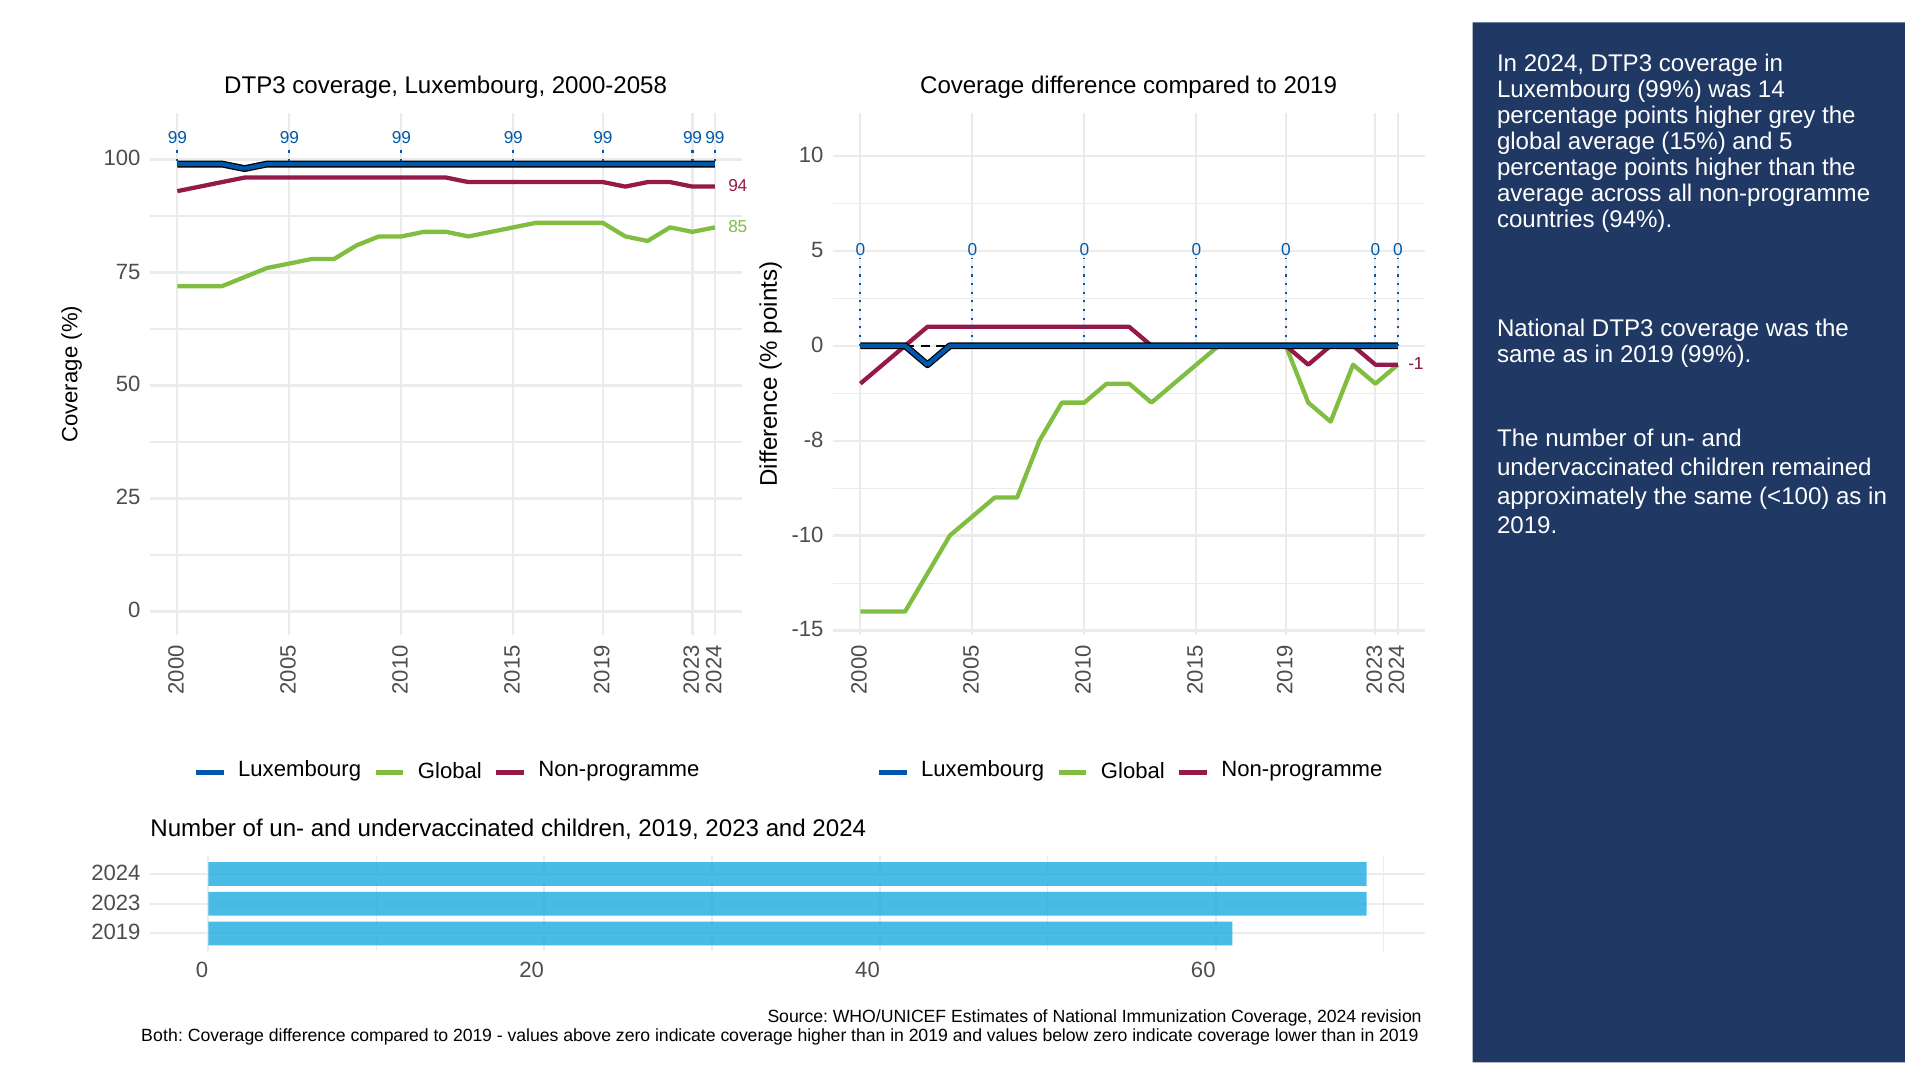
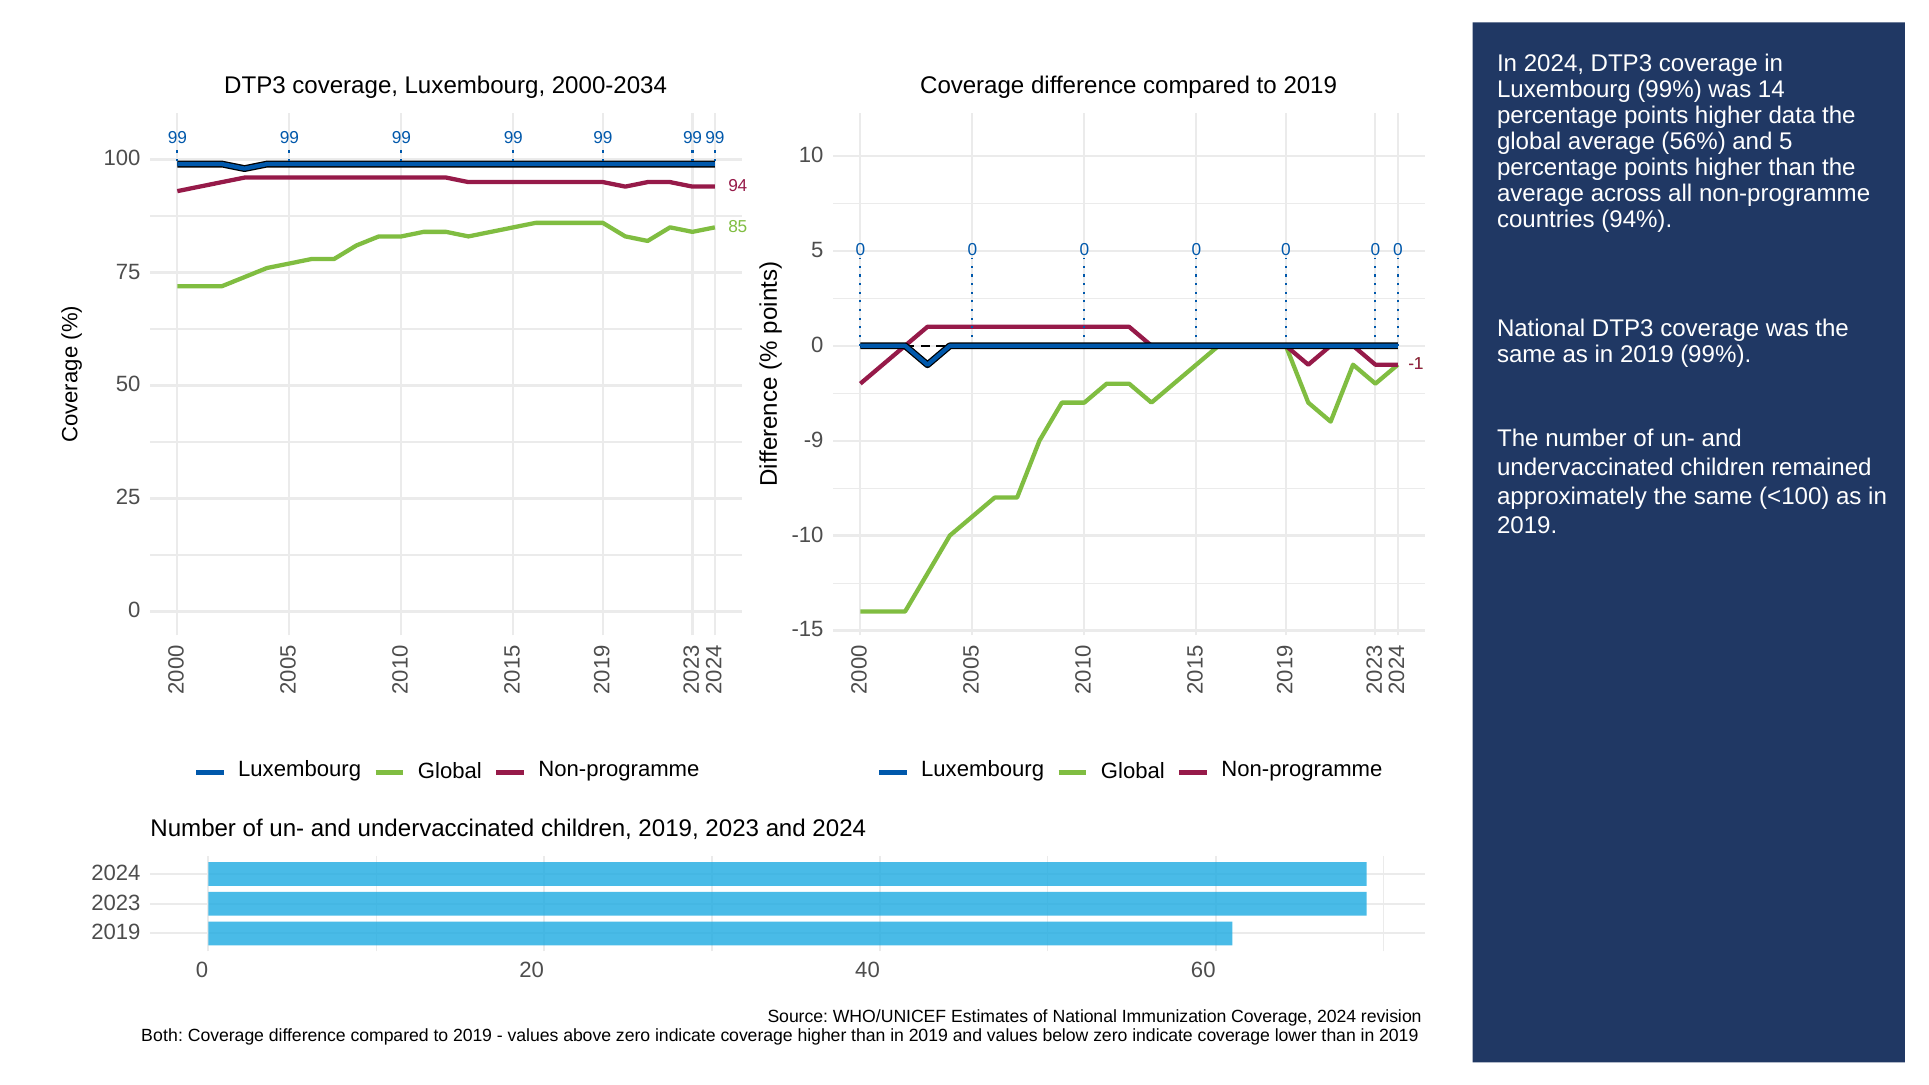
2000-2058: 2000-2058 -> 2000-2034
grey: grey -> data
15%: 15% -> 56%
-8: -8 -> -9
